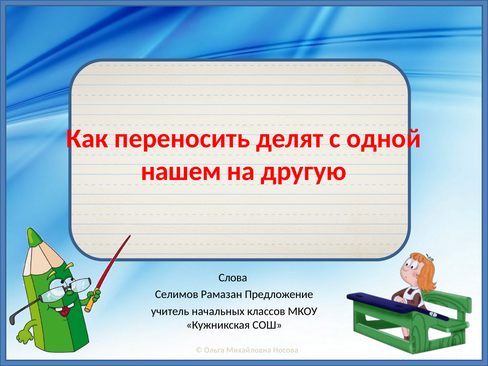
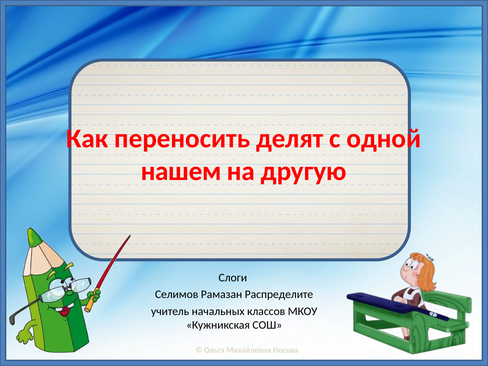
Слова: Слова -> Слоги
Предложение: Предложение -> Распределите
